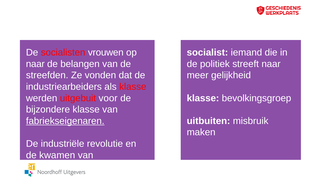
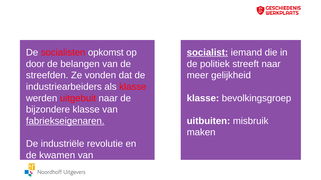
vrouwen: vrouwen -> opkomst
socialist underline: none -> present
naar at (35, 64): naar -> door
uitgebuit voor: voor -> naar
